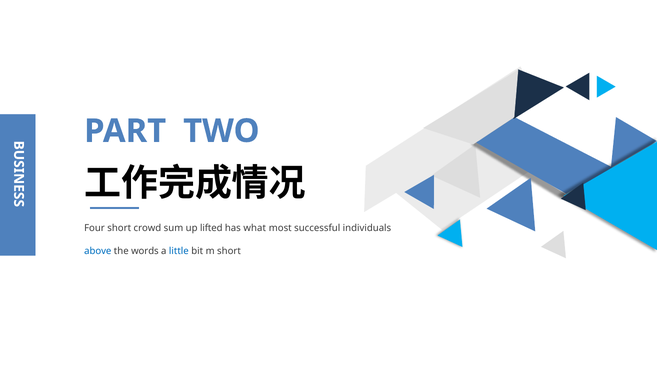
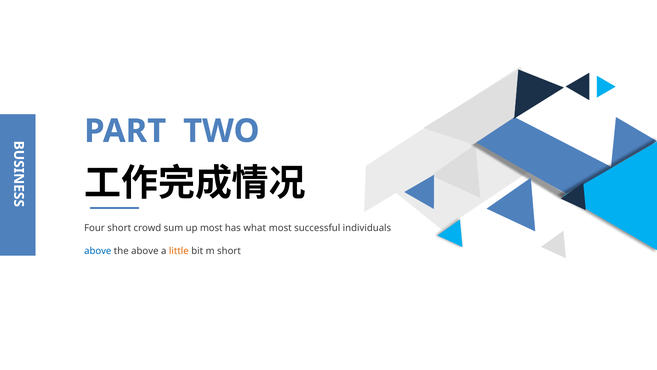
up lifted: lifted -> most
the words: words -> above
little colour: blue -> orange
